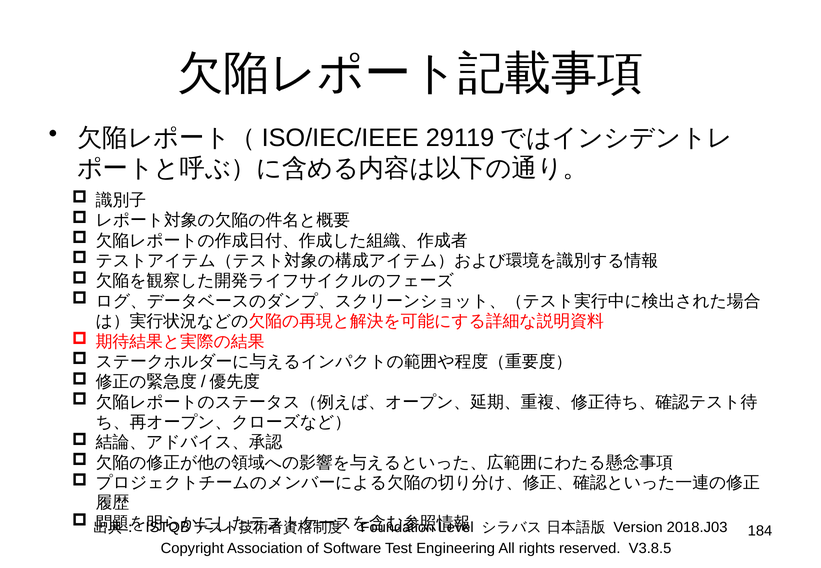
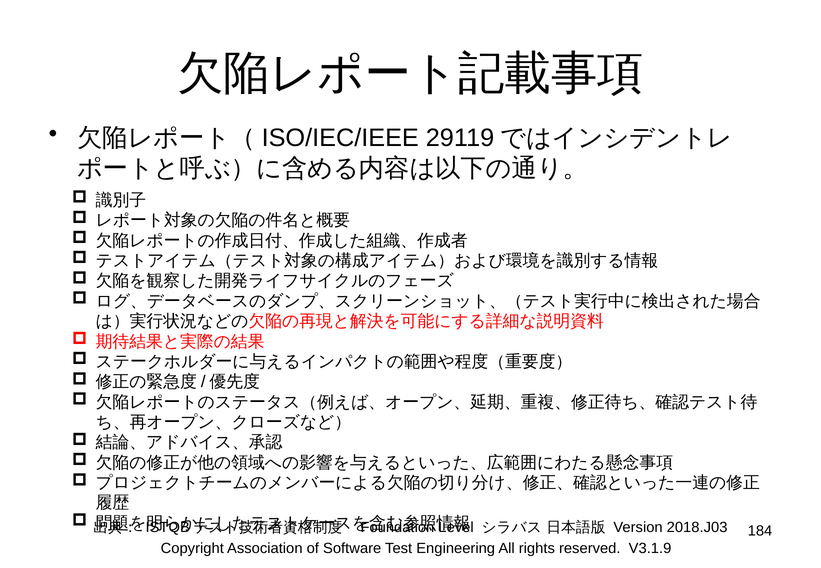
V3.8.5: V3.8.5 -> V3.1.9
